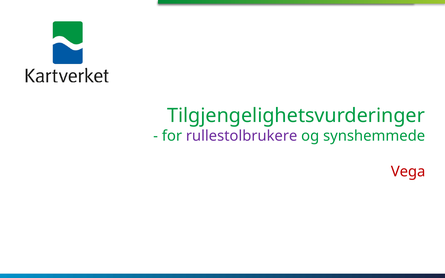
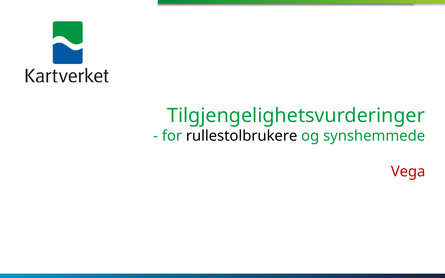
rullestolbrukere colour: purple -> black
